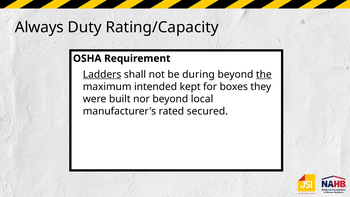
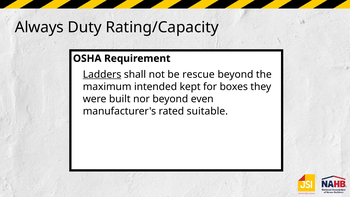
during: during -> rescue
the underline: present -> none
local: local -> even
secured: secured -> suitable
